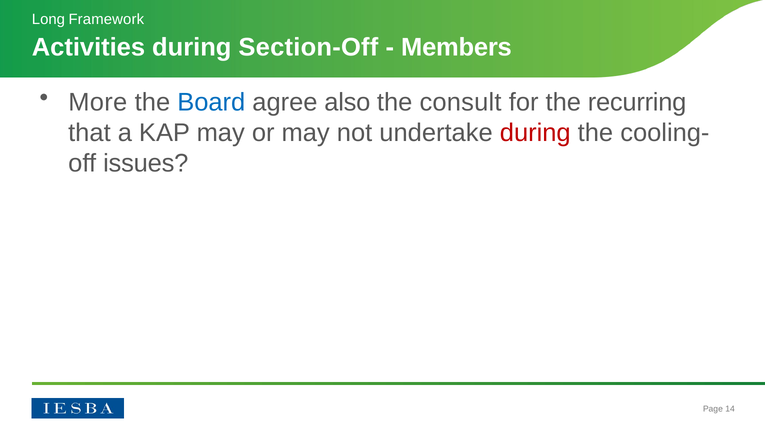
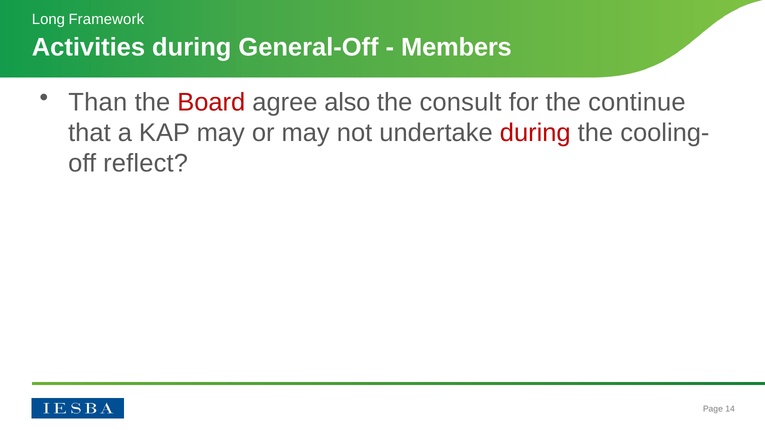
Section-Off: Section-Off -> General-Off
More: More -> Than
Board colour: blue -> red
recurring: recurring -> continue
issues: issues -> reflect
